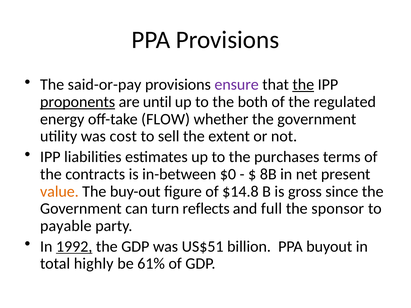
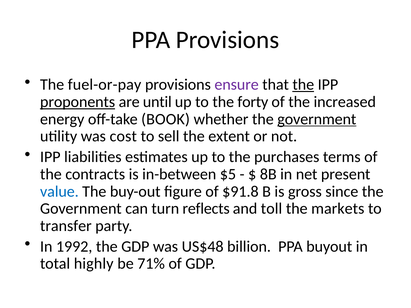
said-or-pay: said-or-pay -> fuel-or-pay
both: both -> forty
regulated: regulated -> increased
FLOW: FLOW -> BOOK
government at (317, 119) underline: none -> present
$0: $0 -> $5
value colour: orange -> blue
$14.8: $14.8 -> $91.8
full: full -> toll
sponsor: sponsor -> markets
payable: payable -> transfer
1992 underline: present -> none
US$51: US$51 -> US$48
61%: 61% -> 71%
